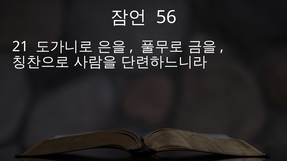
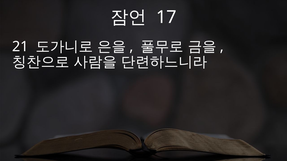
56: 56 -> 17
